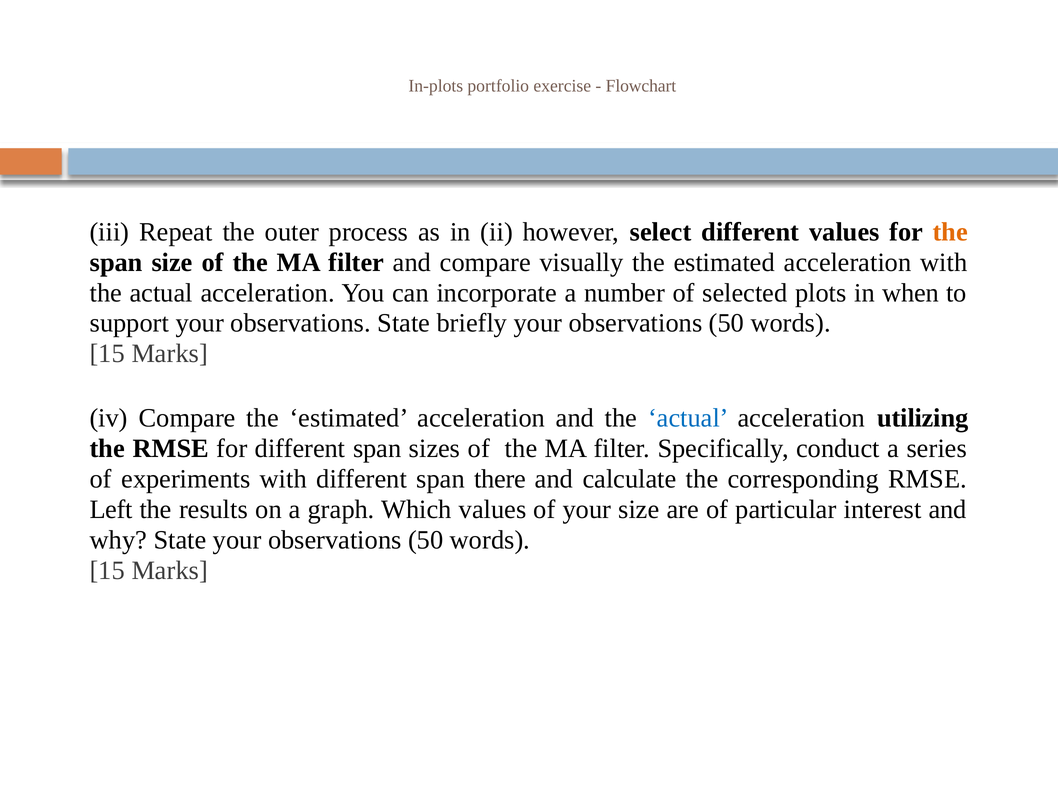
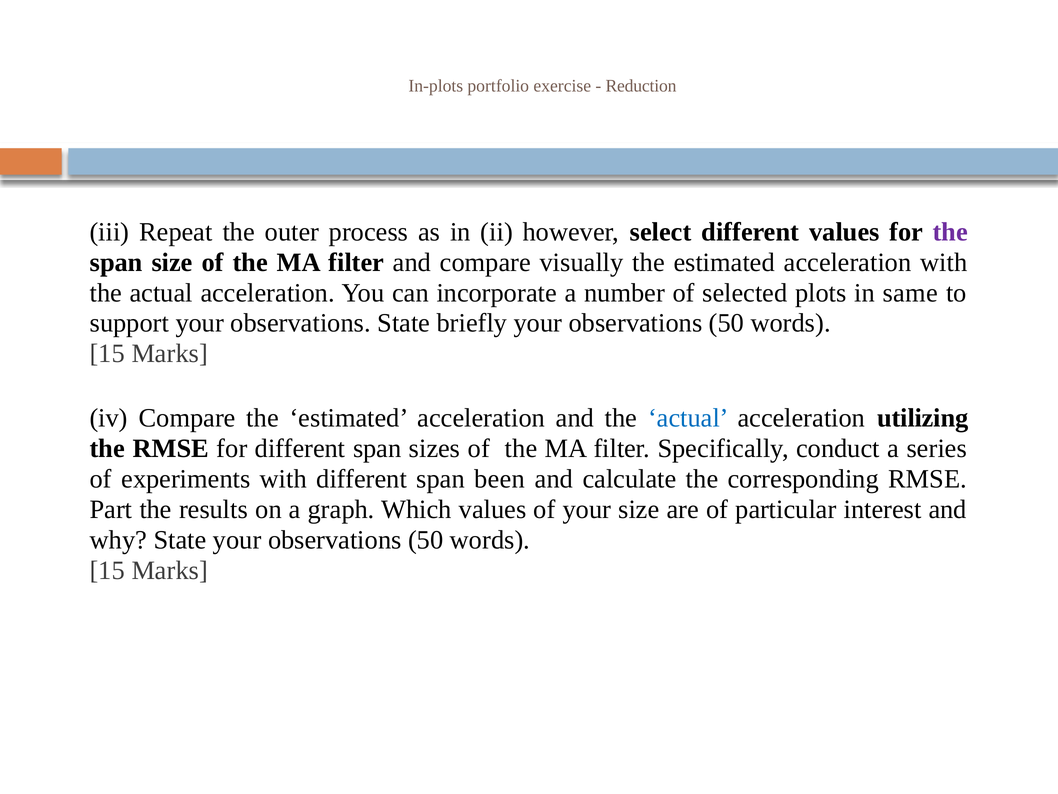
Flowchart: Flowchart -> Reduction
the at (950, 232) colour: orange -> purple
when: when -> same
there: there -> been
Left: Left -> Part
